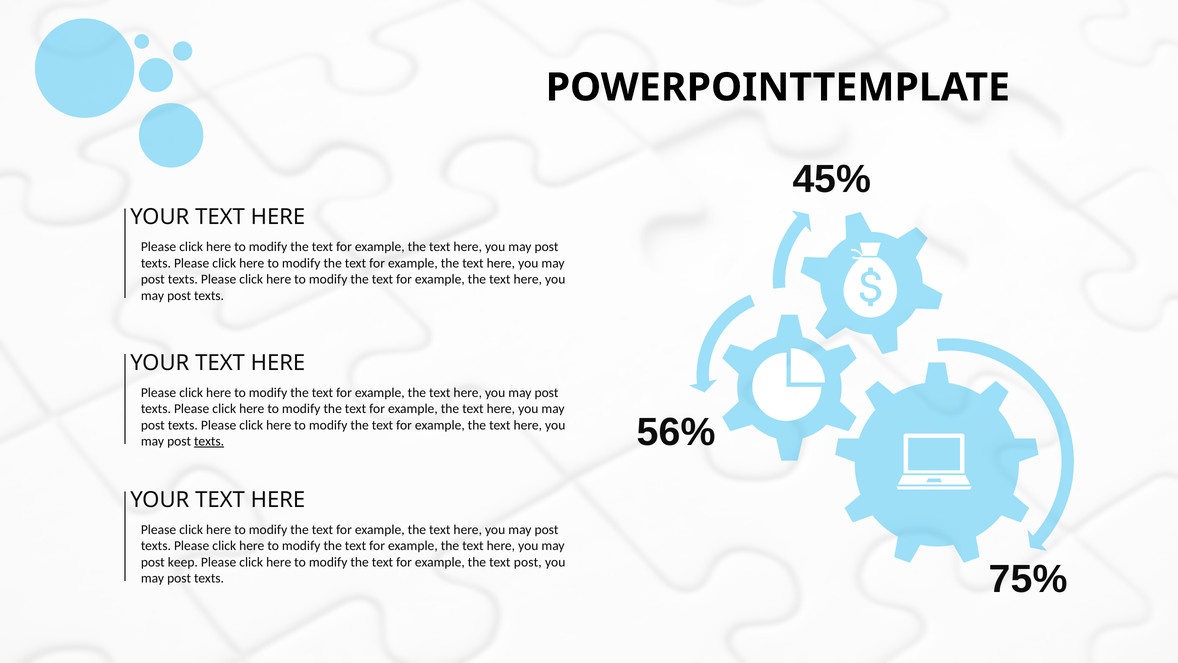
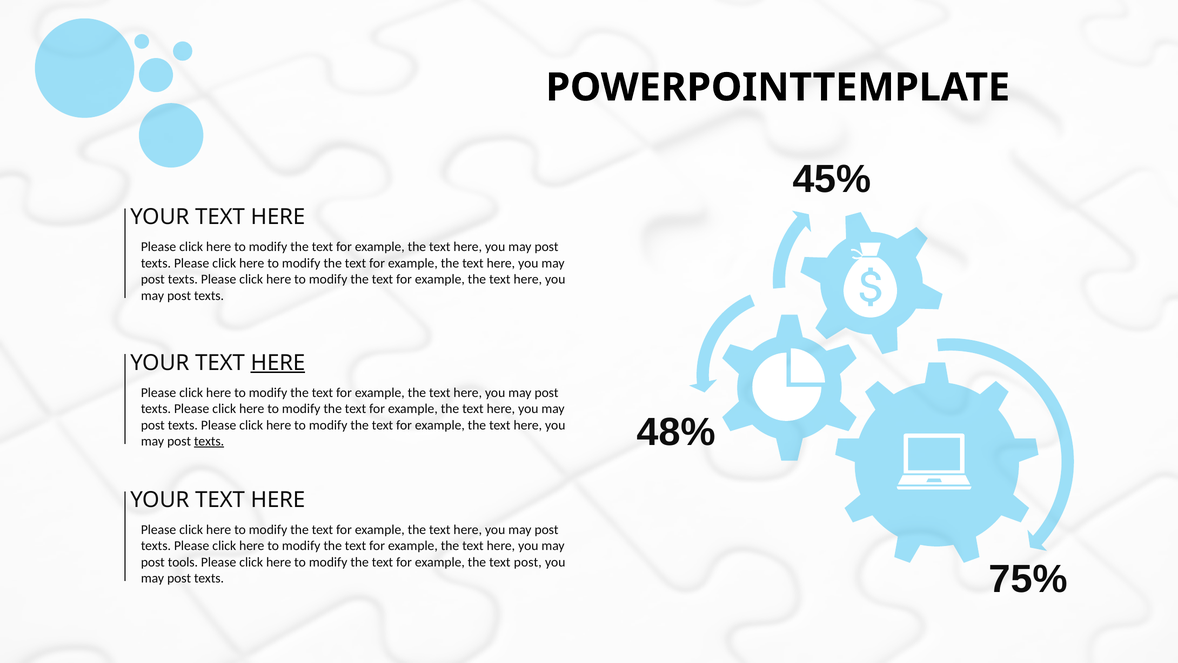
HERE at (278, 363) underline: none -> present
56%: 56% -> 48%
keep: keep -> tools
